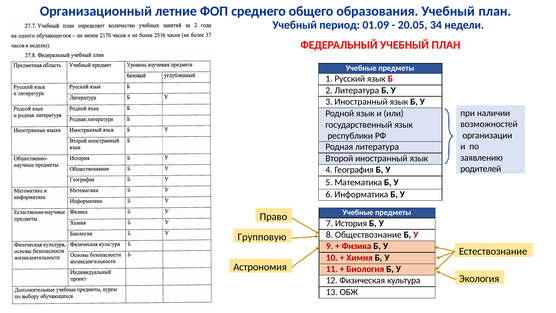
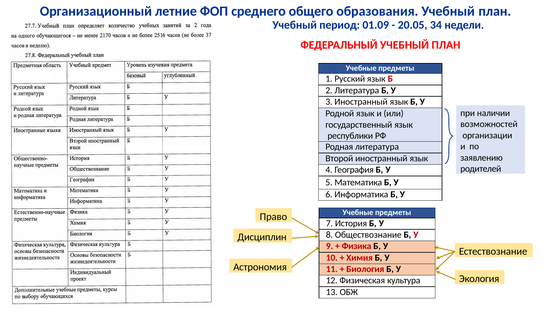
Групповую: Групповую -> Дисциплин
